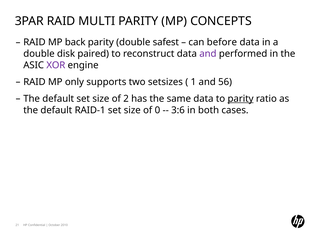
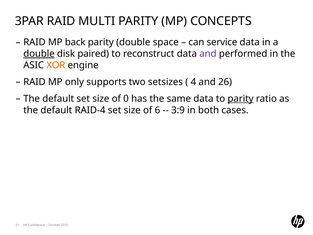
safest: safest -> space
before: before -> service
double at (39, 54) underline: none -> present
XOR colour: purple -> orange
1: 1 -> 4
56: 56 -> 26
2: 2 -> 0
RAID-1: RAID-1 -> RAID-4
0: 0 -> 6
3:6: 3:6 -> 3:9
